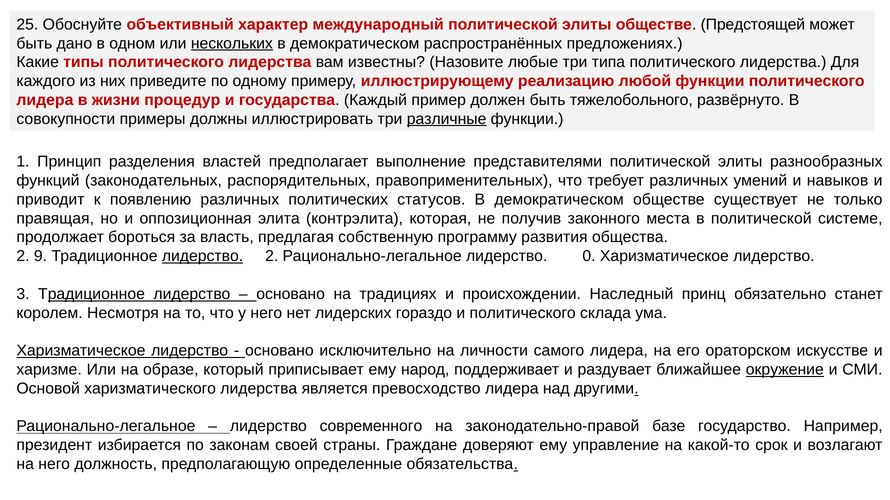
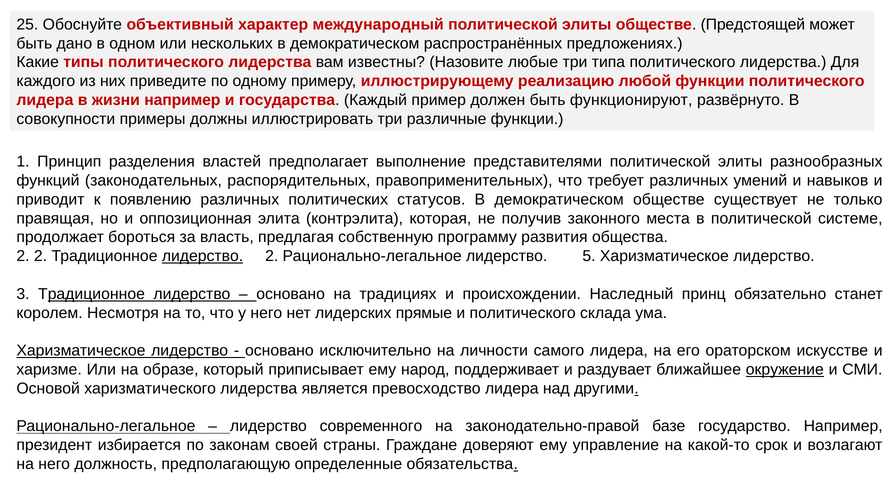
нескольких underline: present -> none
жизни процедур: процедур -> например
тяжелобольного: тяжелобольного -> функционируют
различные underline: present -> none
2 9: 9 -> 2
0: 0 -> 5
гораздо: гораздо -> прямые
